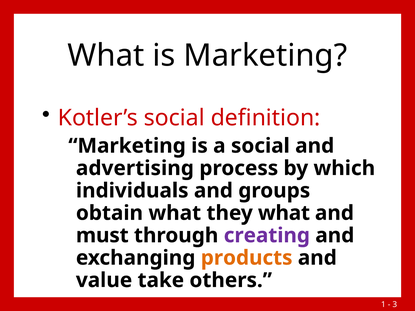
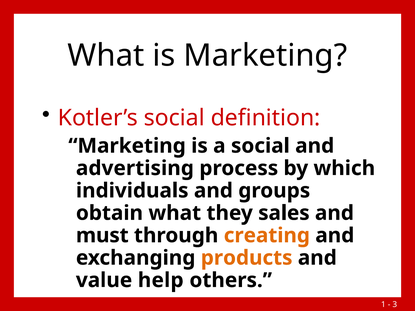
they what: what -> sales
creating colour: purple -> orange
take: take -> help
